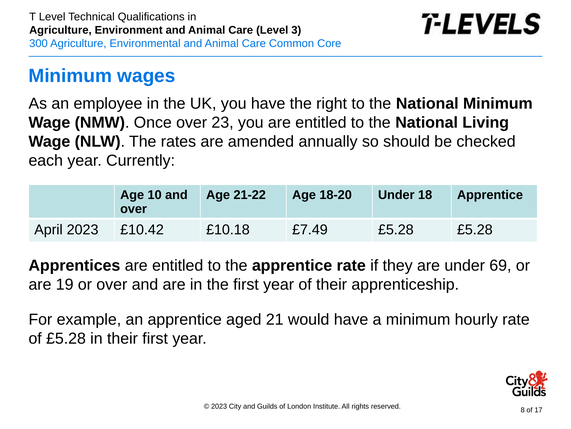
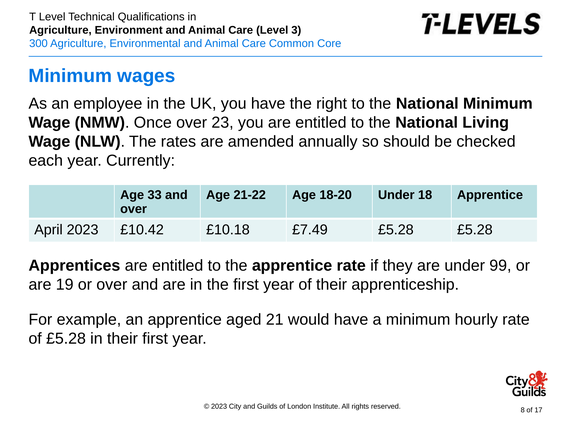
10: 10 -> 33
69: 69 -> 99
